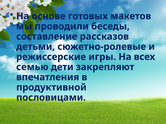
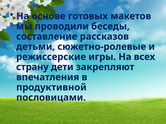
семью: семью -> страну
